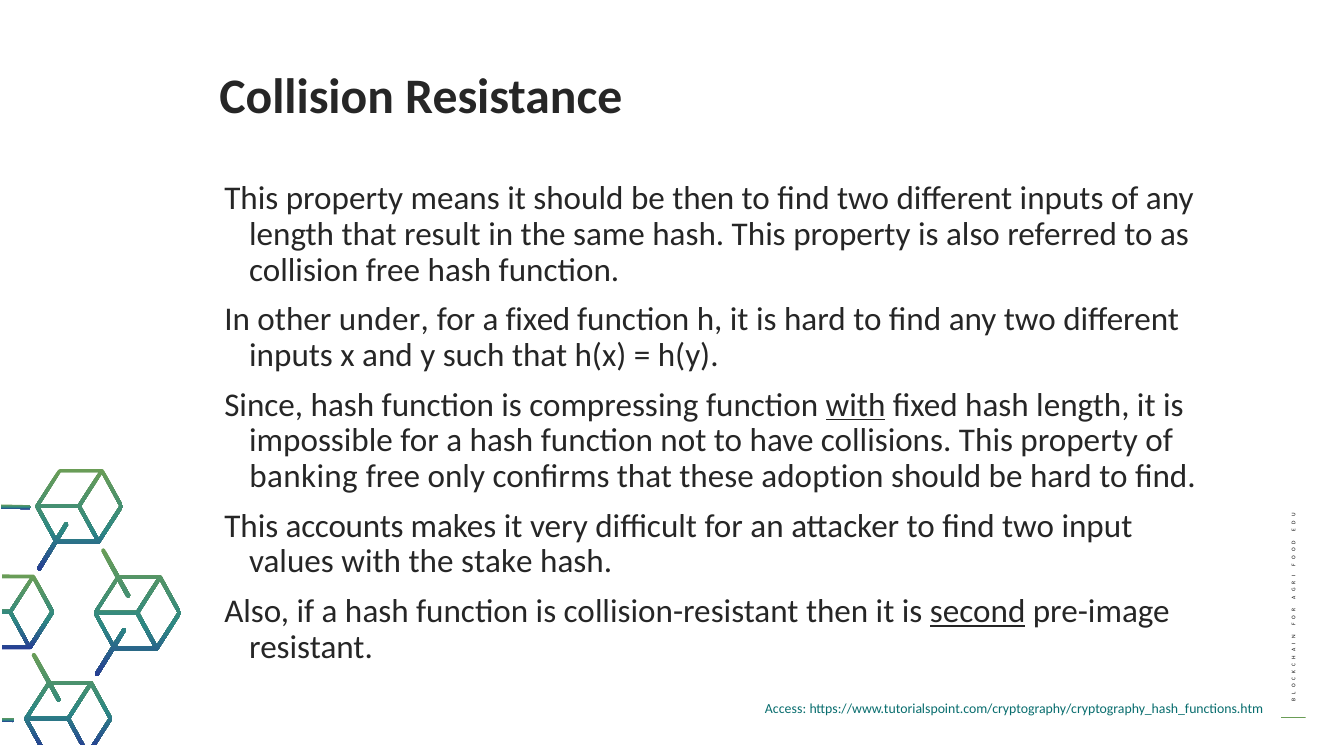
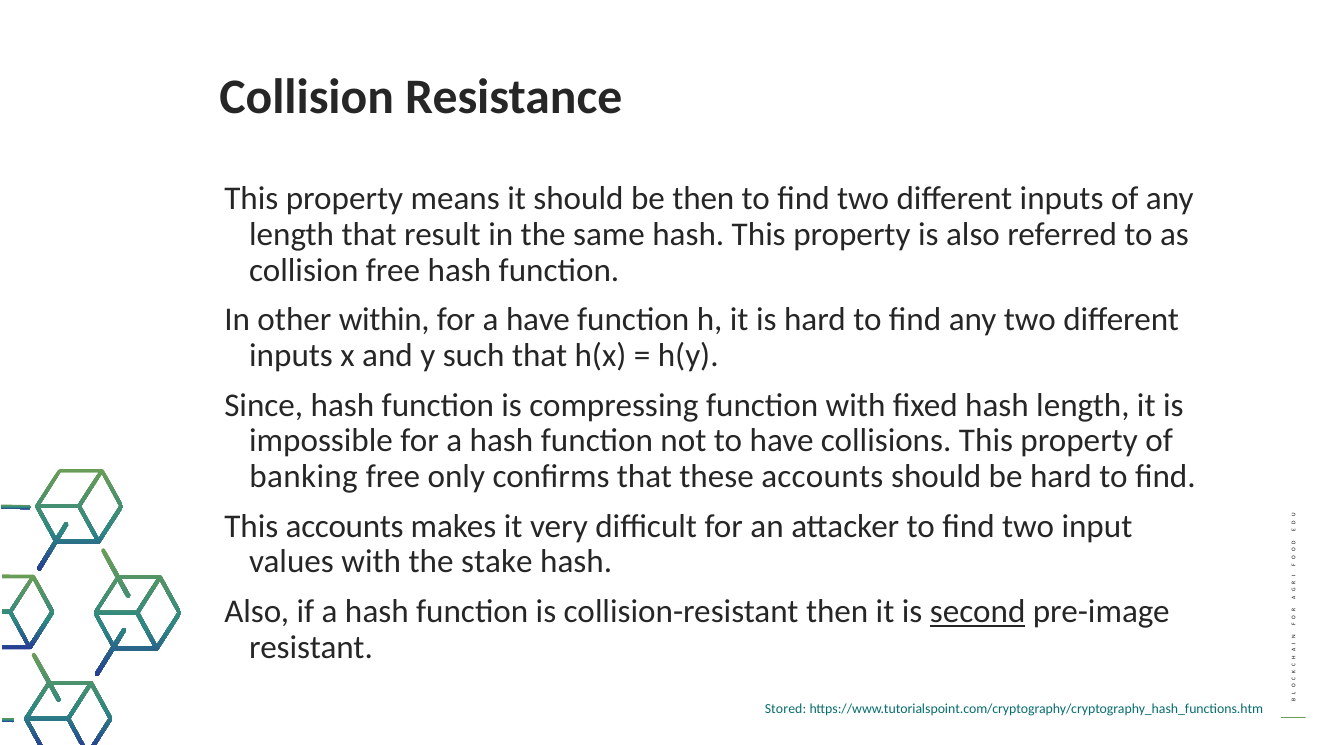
under: under -> within
a fixed: fixed -> have
with at (856, 405) underline: present -> none
these adoption: adoption -> accounts
Access: Access -> Stored
